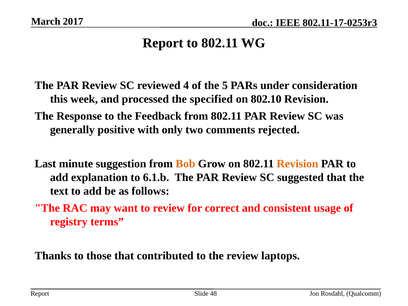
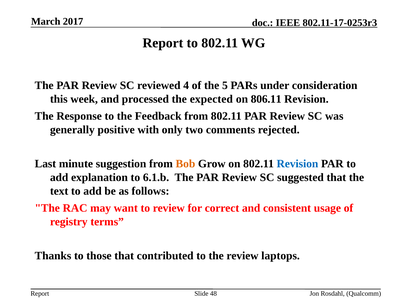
specified: specified -> expected
802.10: 802.10 -> 806.11
Revision at (297, 164) colour: orange -> blue
